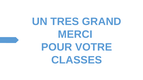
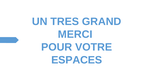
CLASSES: CLASSES -> ESPACES
